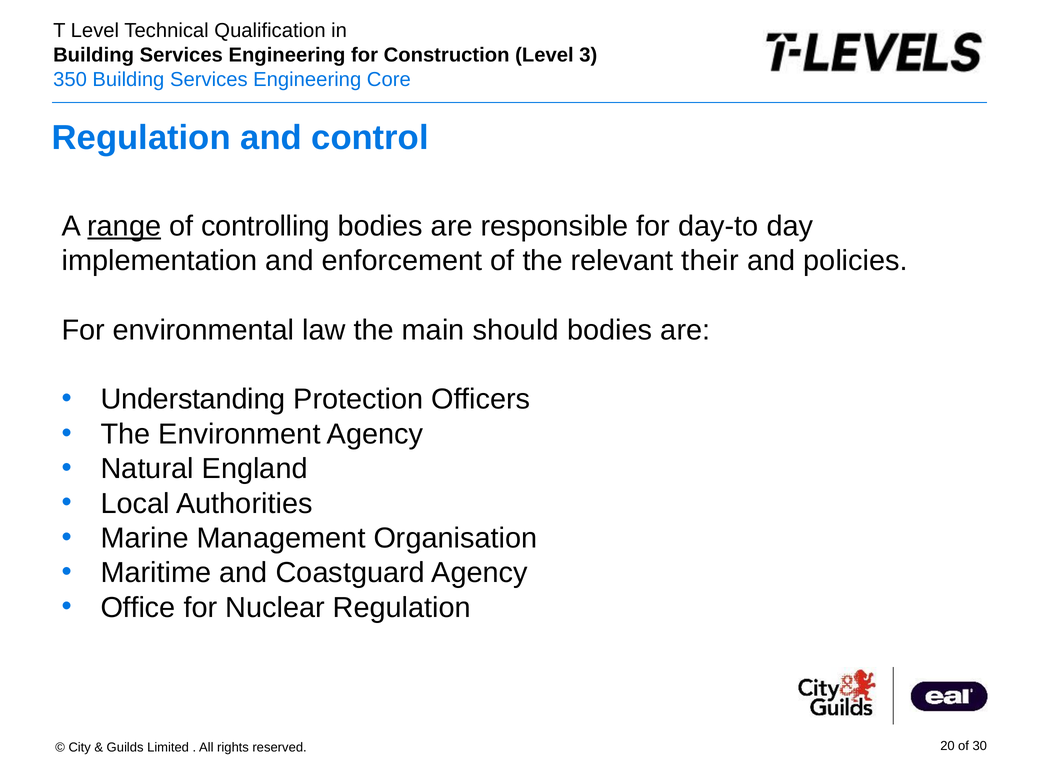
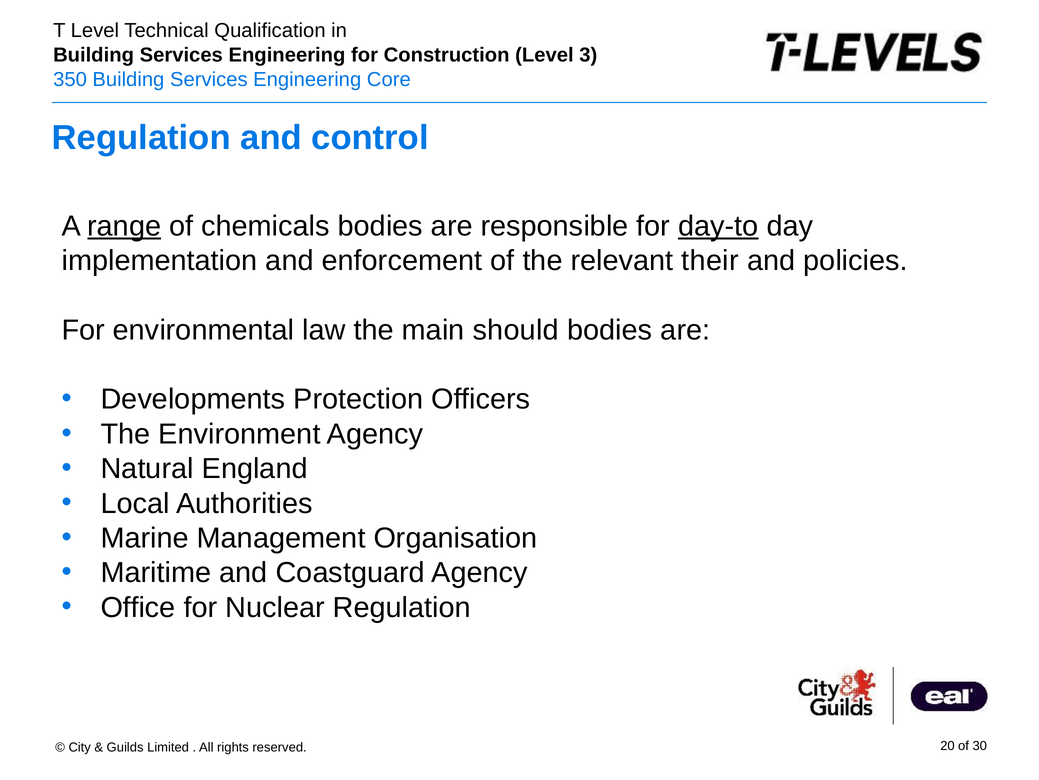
controlling: controlling -> chemicals
day-to underline: none -> present
Understanding: Understanding -> Developments
